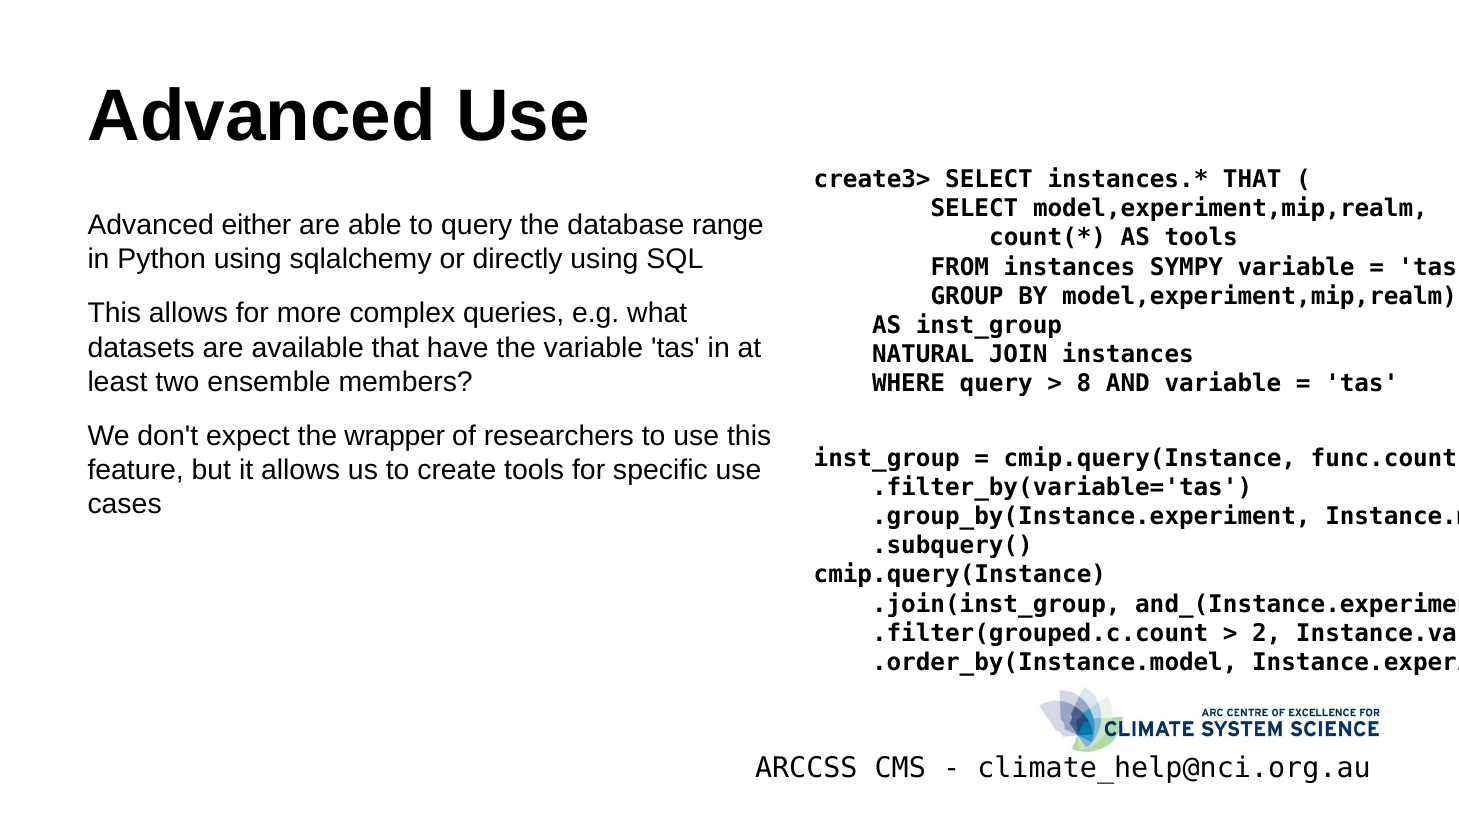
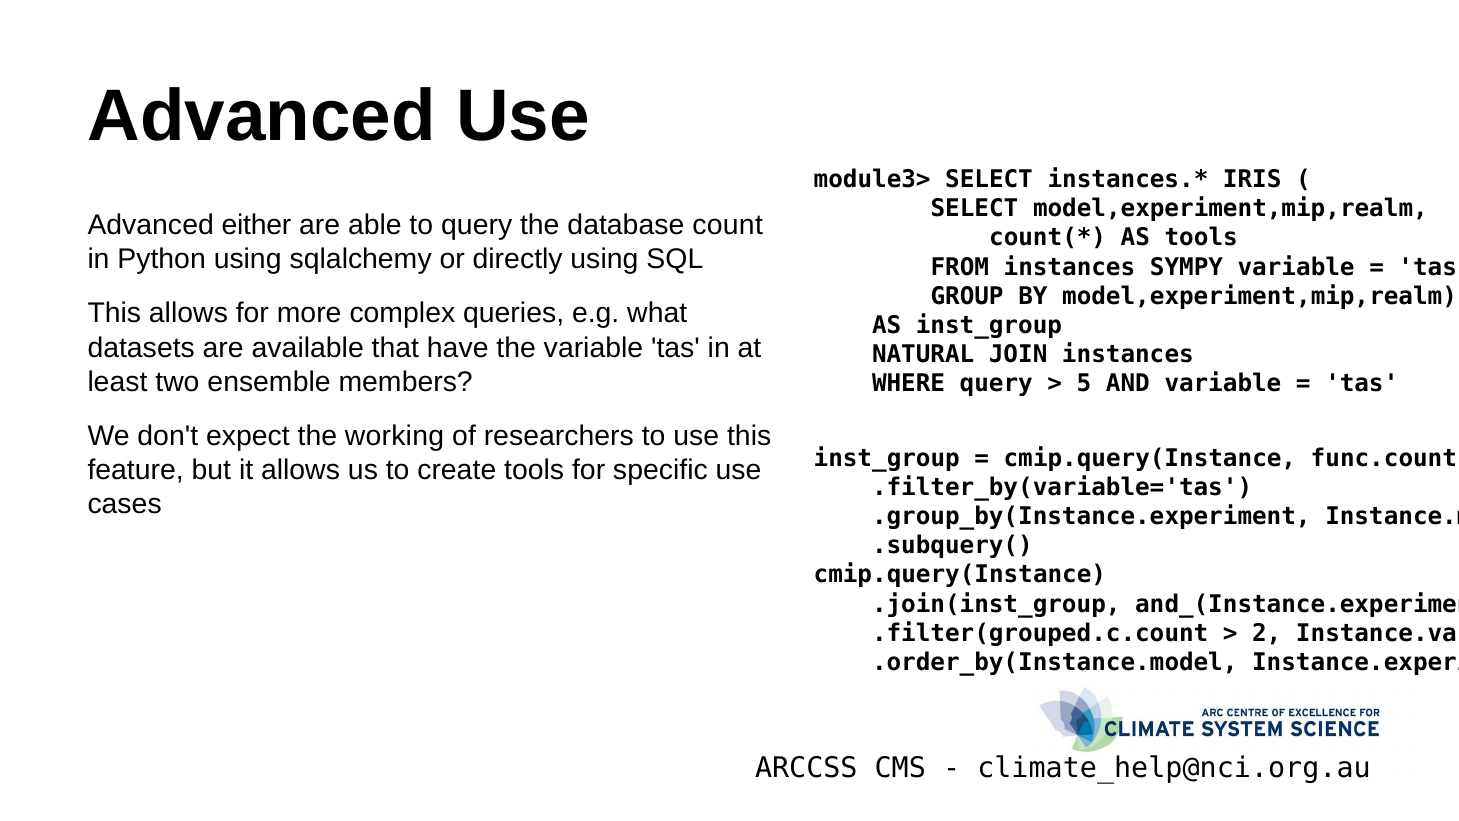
create3>: create3> -> module3>
THAT at (1252, 179): THAT -> IRIS
range: range -> count
8: 8 -> 5
wrapper: wrapper -> working
